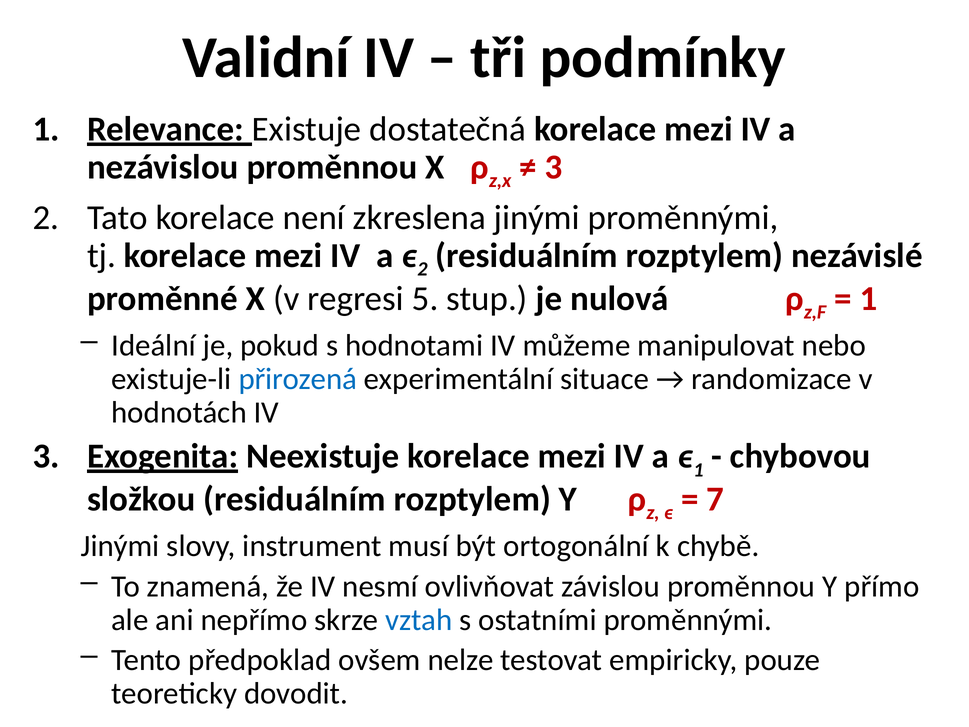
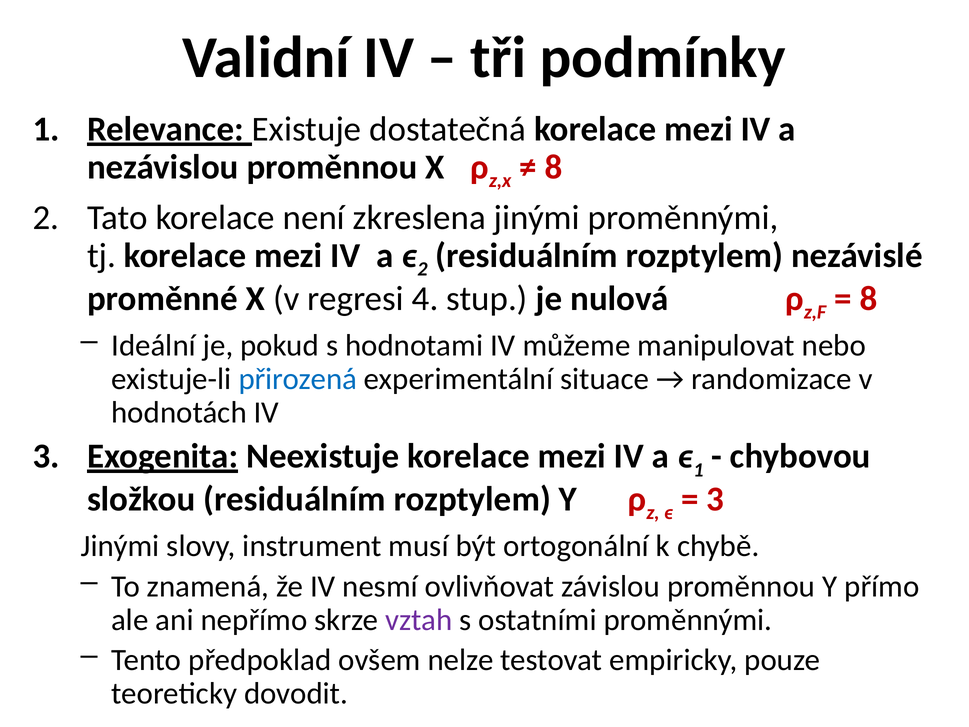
3 at (554, 167): 3 -> 8
5: 5 -> 4
1 at (868, 298): 1 -> 8
7 at (715, 499): 7 -> 3
vztah colour: blue -> purple
